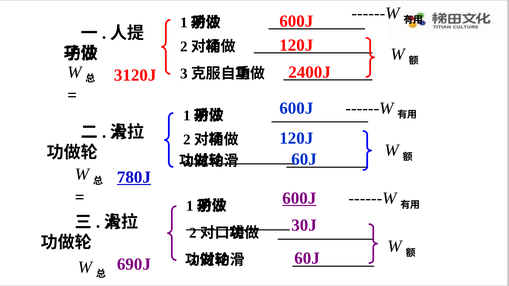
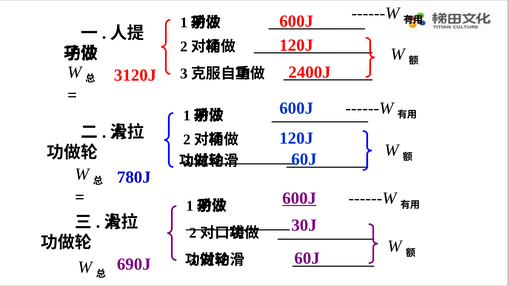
780J underline: present -> none
